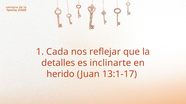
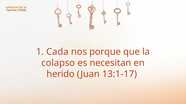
reflejar: reflejar -> porque
detalles: detalles -> colapso
inclinarte: inclinarte -> necesitan
